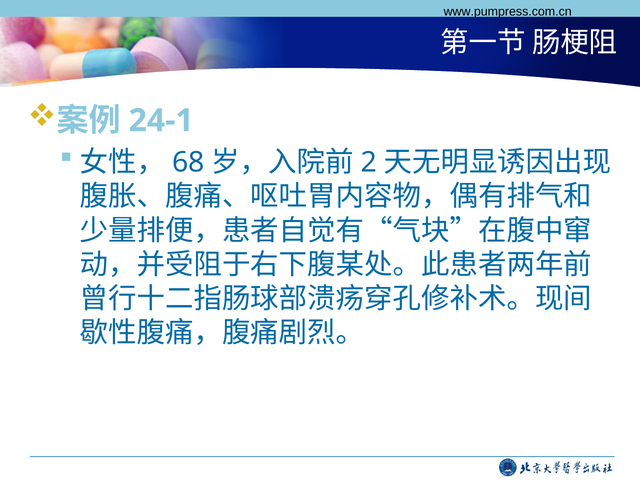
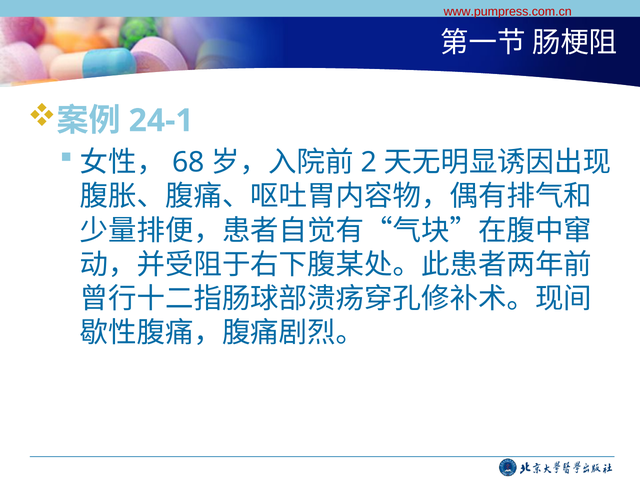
www.pumpress.com.cn colour: black -> red
